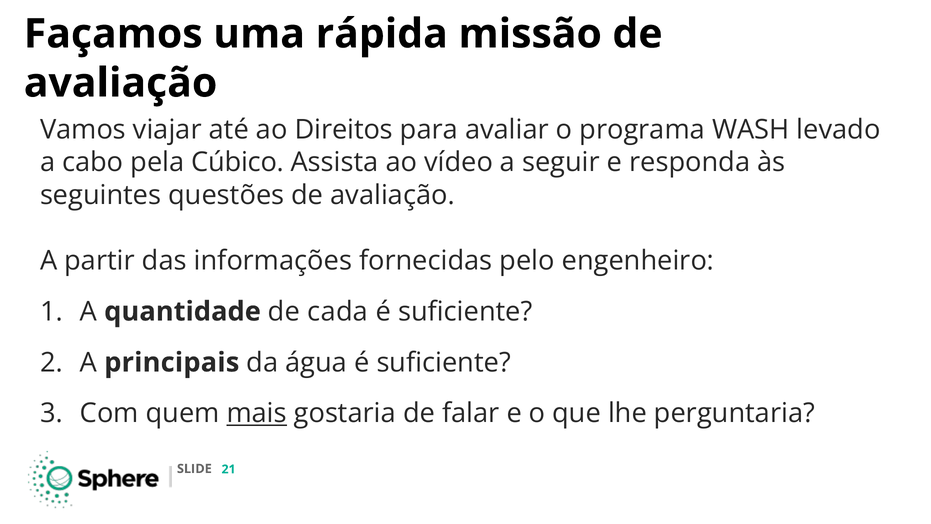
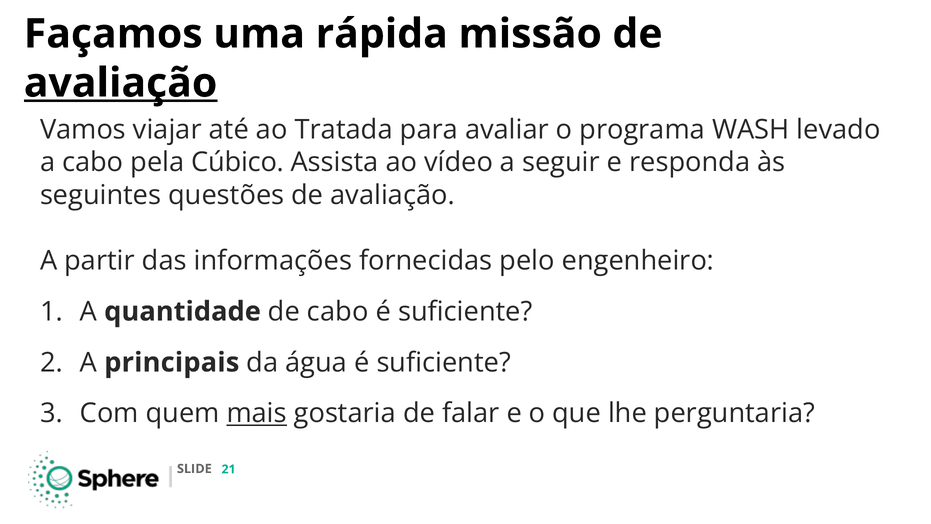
avaliação at (121, 83) underline: none -> present
Direitos: Direitos -> Tratada
de cada: cada -> cabo
